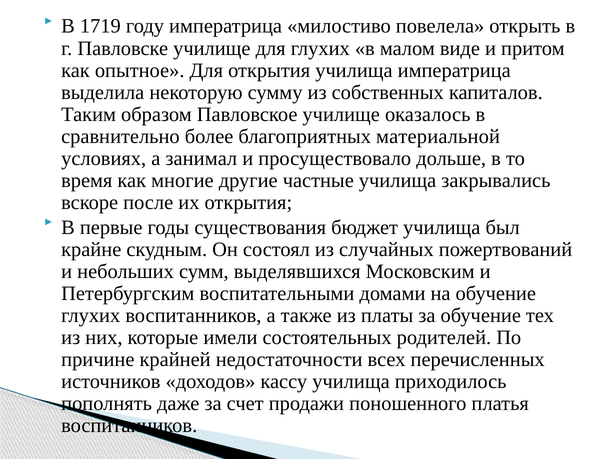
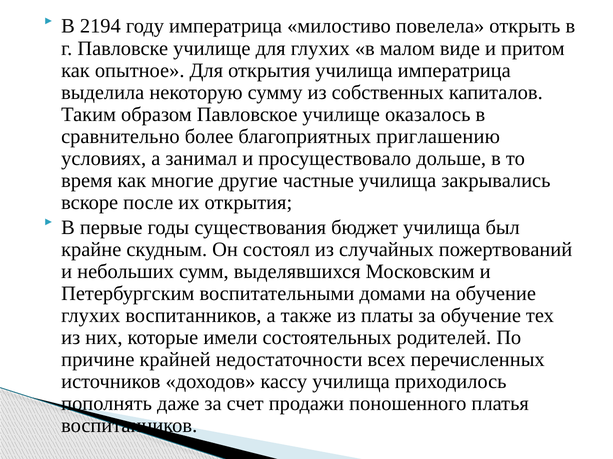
1719: 1719 -> 2194
материальной: материальной -> приглашению
